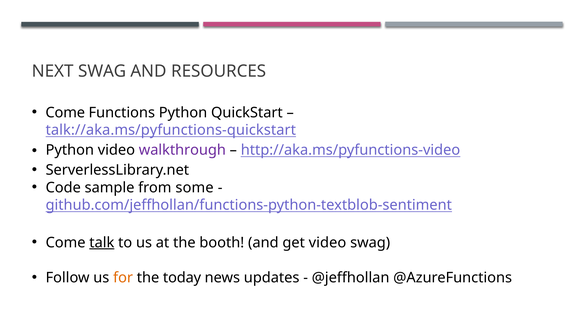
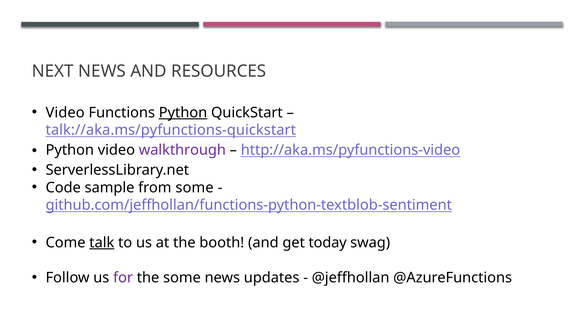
NEXT SWAG: SWAG -> NEWS
Come at (65, 112): Come -> Video
Python at (183, 112) underline: none -> present
get video: video -> today
for colour: orange -> purple
the today: today -> some
